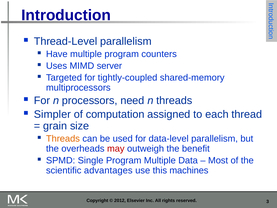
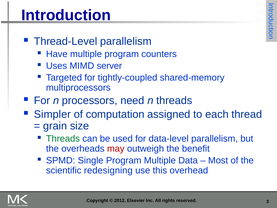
Threads at (63, 139) colour: orange -> green
advantages: advantages -> redesigning
machines: machines -> overhead
